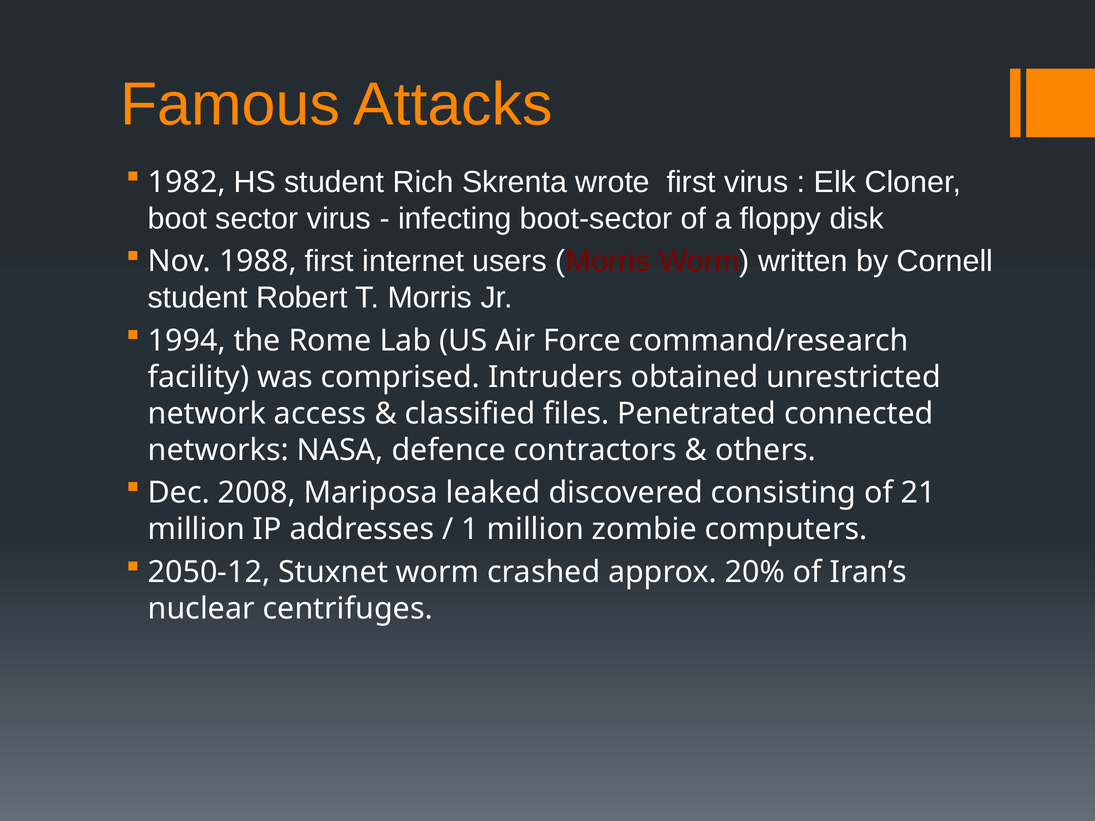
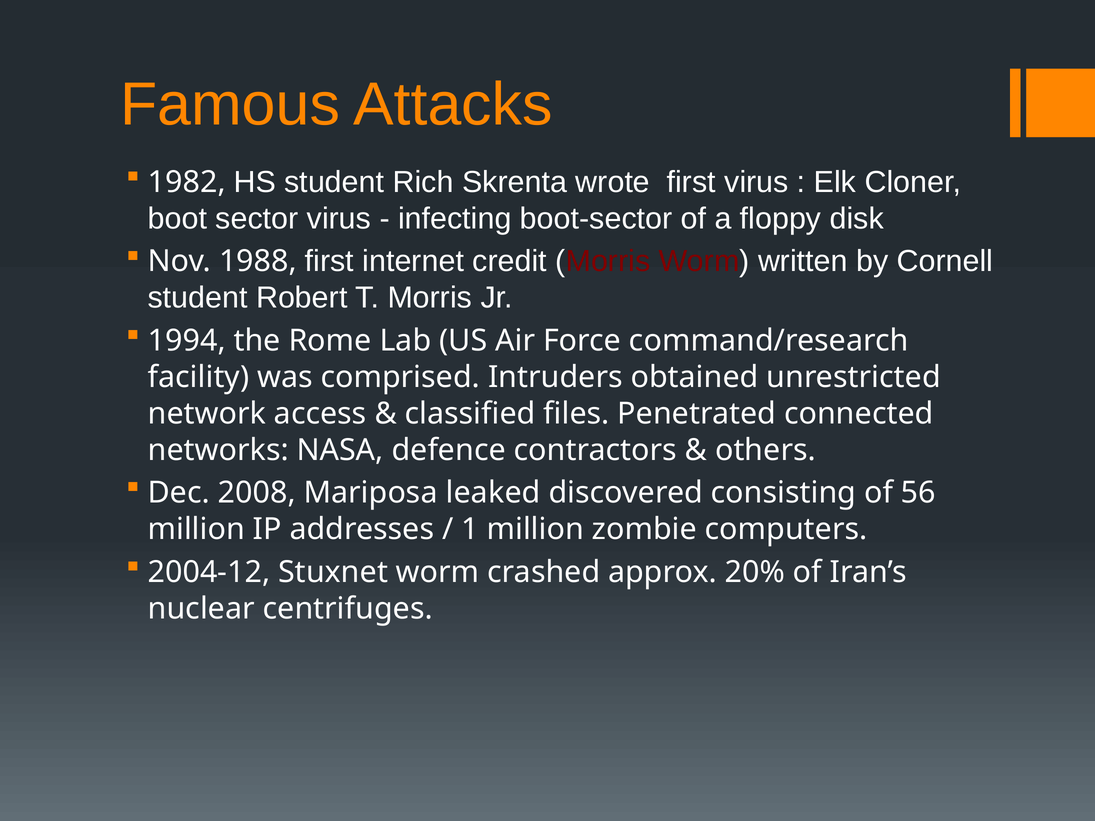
users: users -> credit
21: 21 -> 56
2050-12: 2050-12 -> 2004-12
